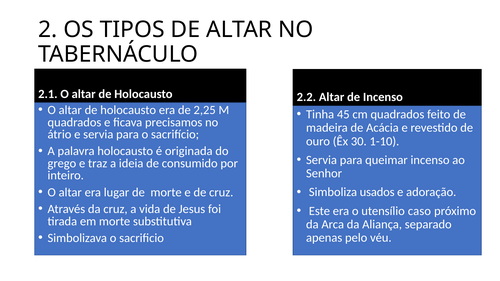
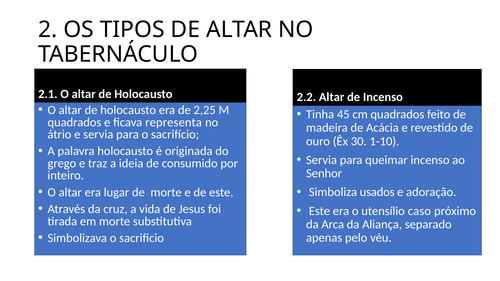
precisamos: precisamos -> representa
de cruz: cruz -> este
